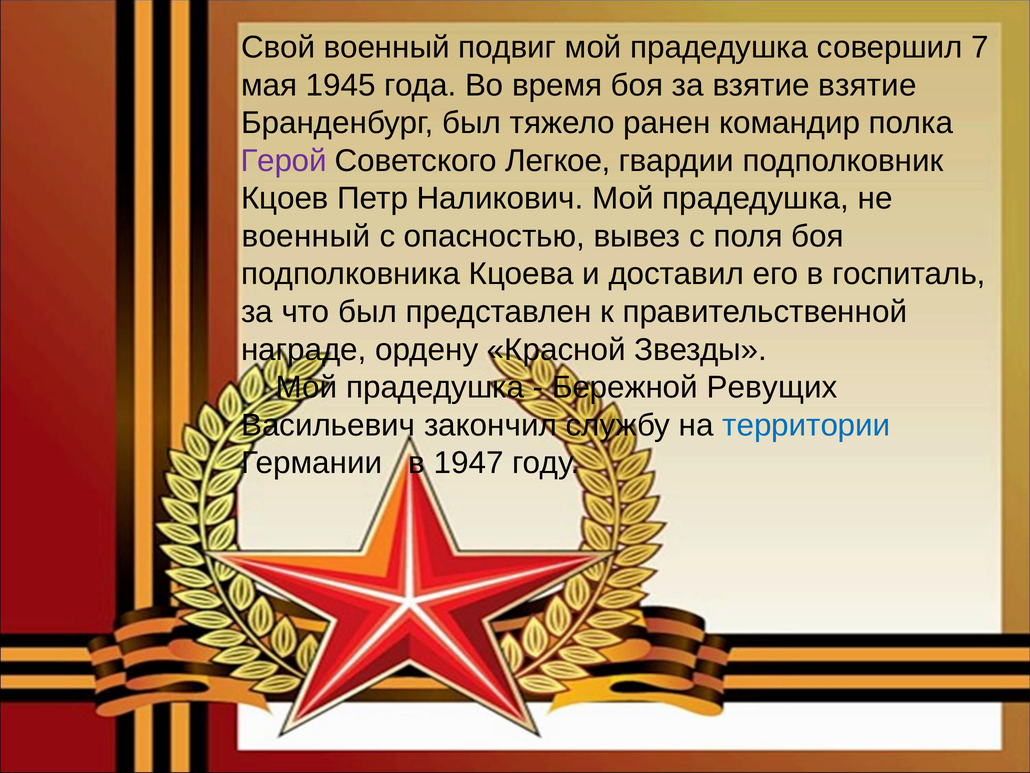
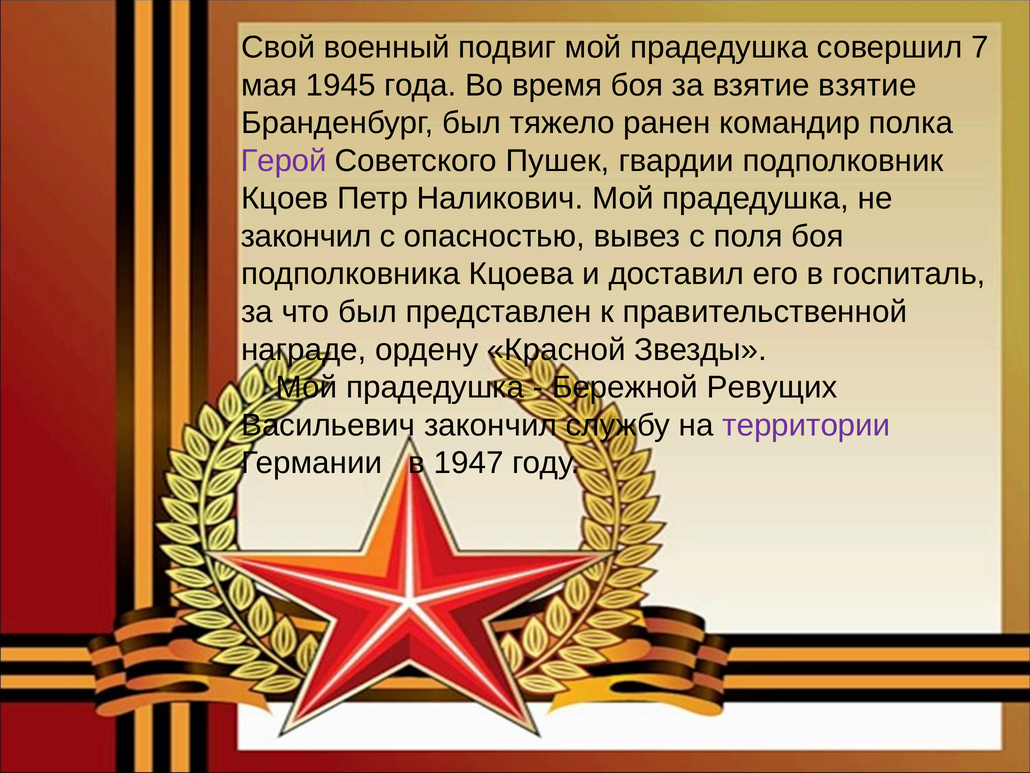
Легкое: Легкое -> Пушек
военный at (306, 236): военный -> закончил
территории colour: blue -> purple
